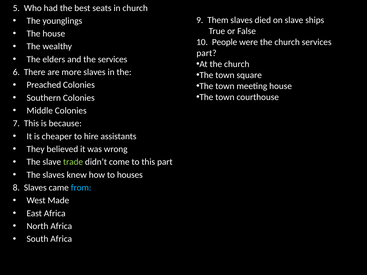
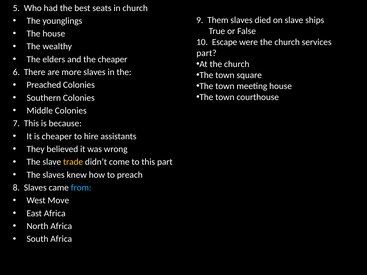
People: People -> Escape
the services: services -> cheaper
trade colour: light green -> yellow
houses: houses -> preach
Made: Made -> Move
